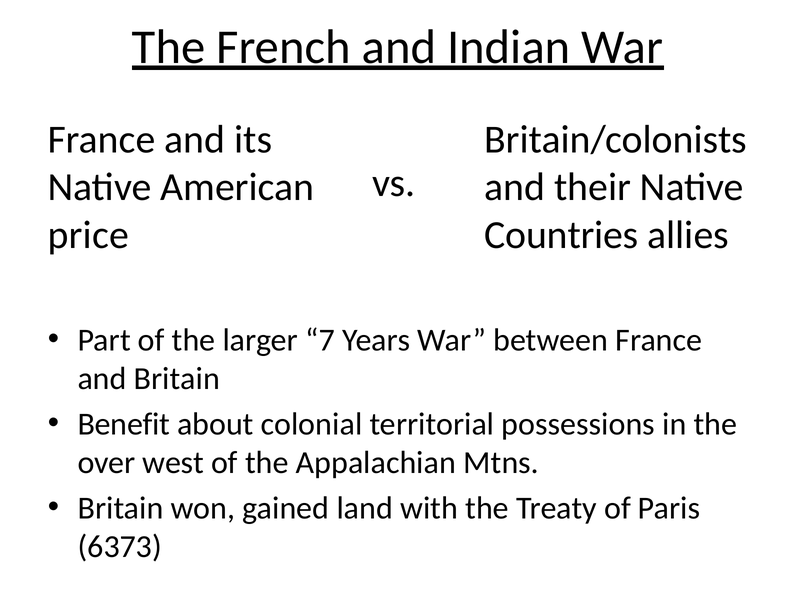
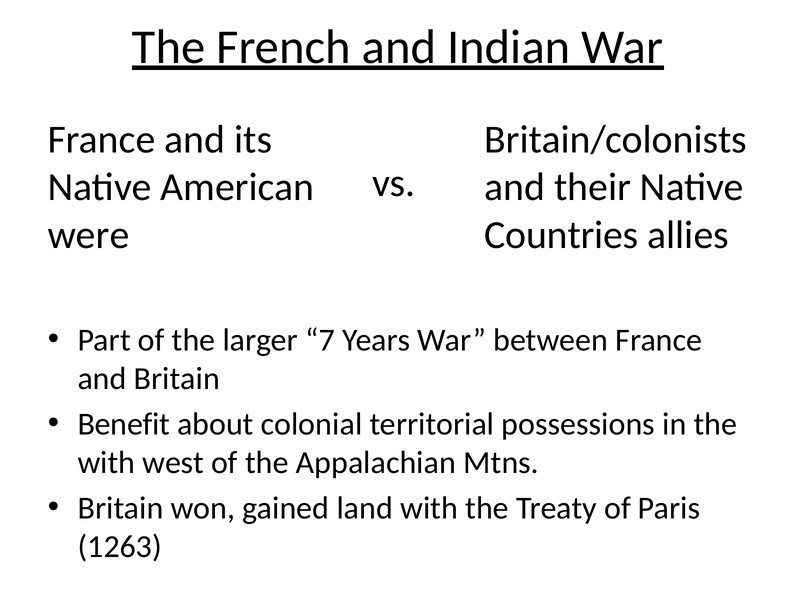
price: price -> were
over at (106, 463): over -> with
6373: 6373 -> 1263
